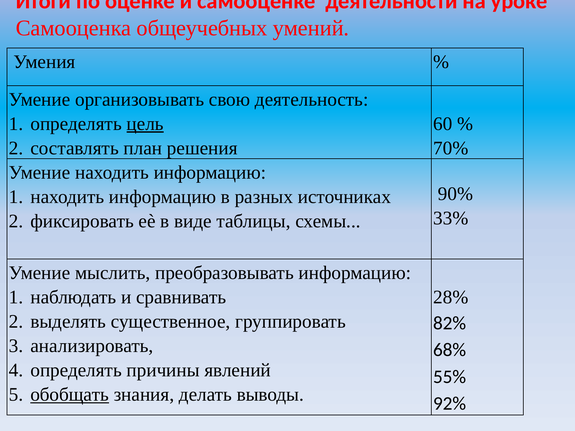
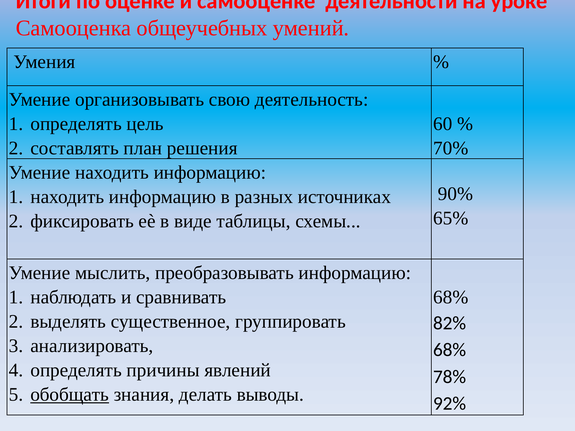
цель underline: present -> none
33%: 33% -> 65%
28% at (451, 297): 28% -> 68%
55%: 55% -> 78%
